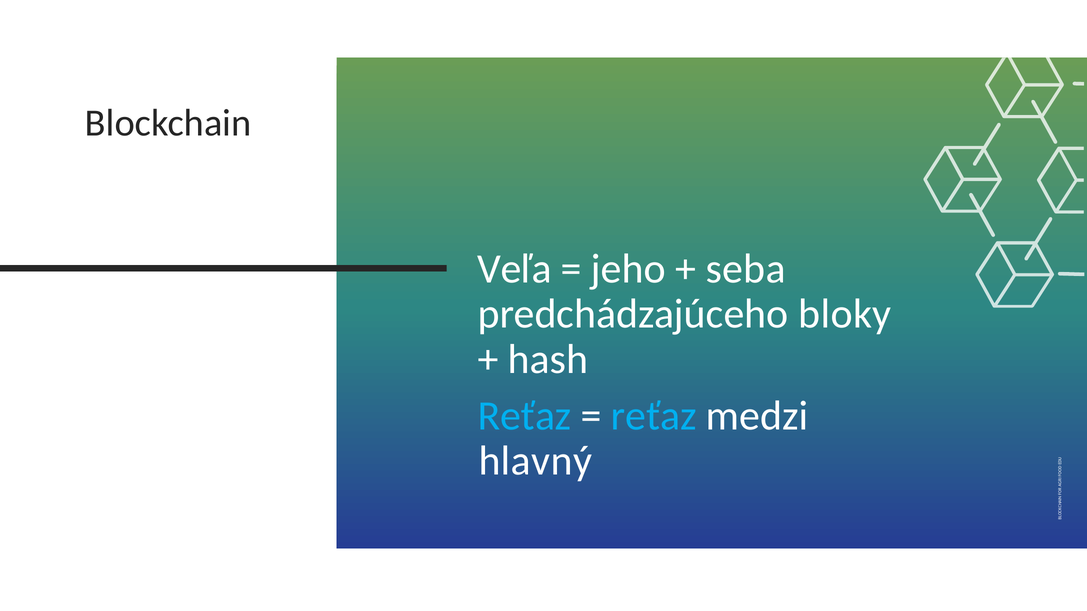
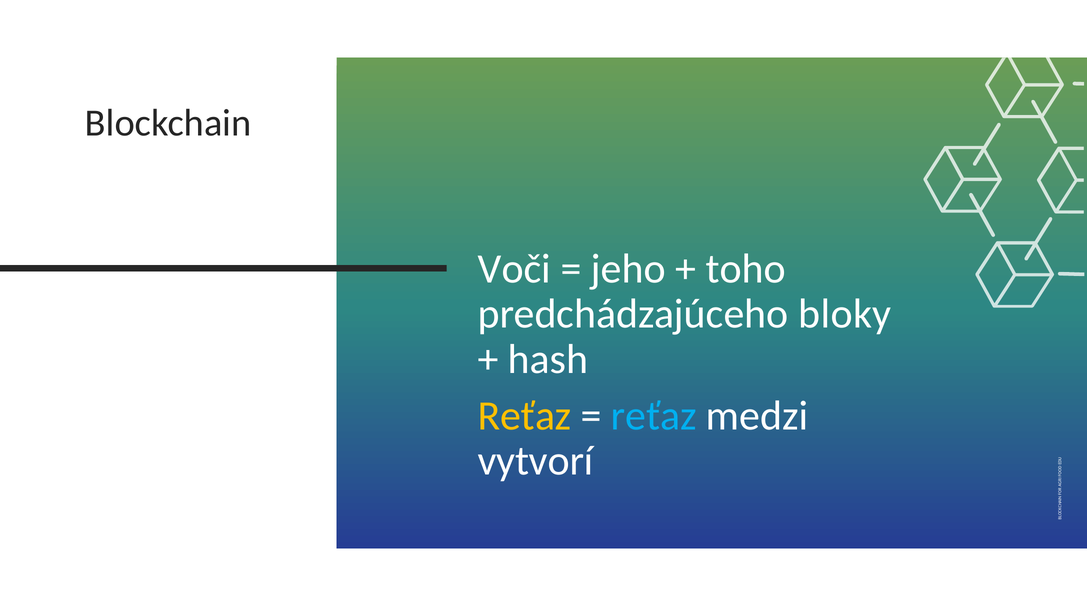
Veľa: Veľa -> Voči
seba: seba -> toho
Reťaz at (525, 416) colour: light blue -> yellow
hlavný: hlavný -> vytvorí
